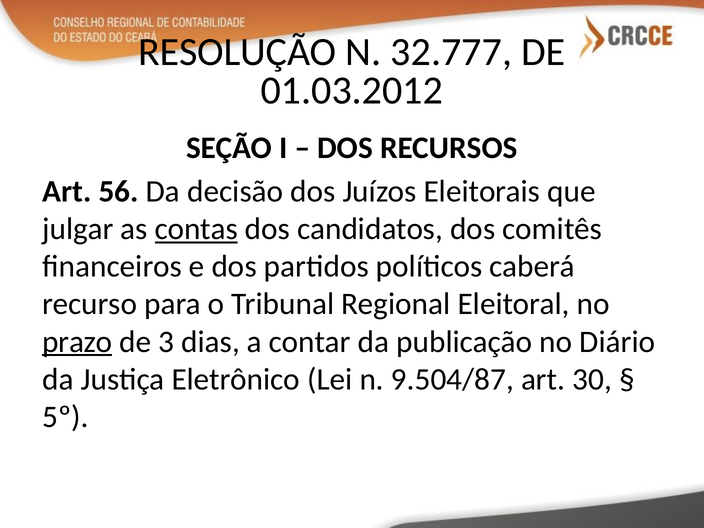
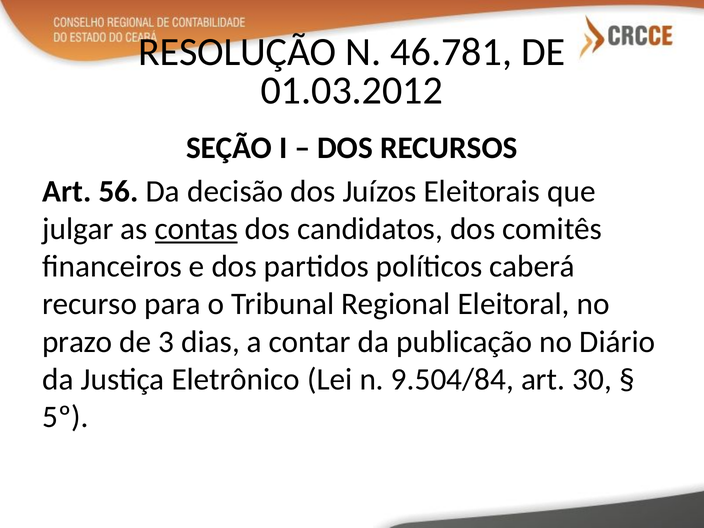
32.777: 32.777 -> 46.781
prazo underline: present -> none
9.504/87: 9.504/87 -> 9.504/84
